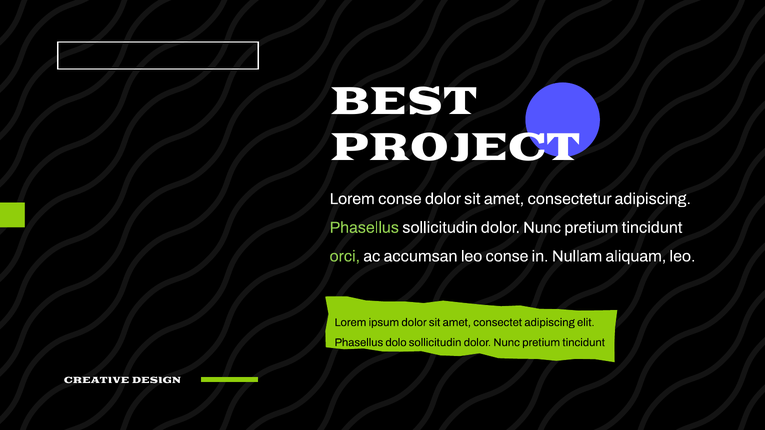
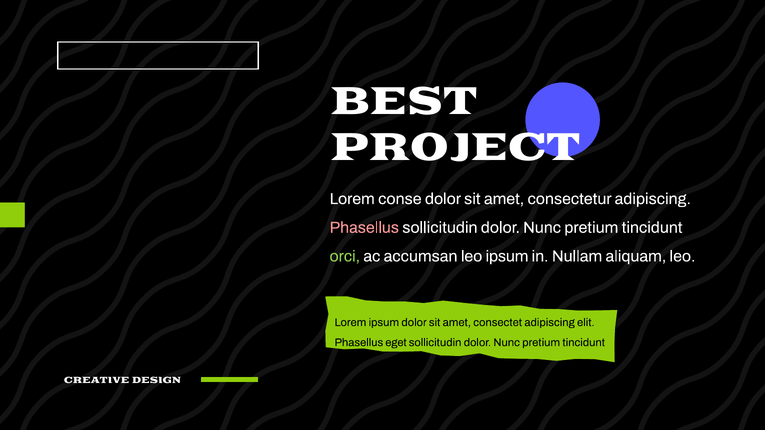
Phasellus at (364, 228) colour: light green -> pink
leo conse: conse -> ipsum
dolo: dolo -> eget
